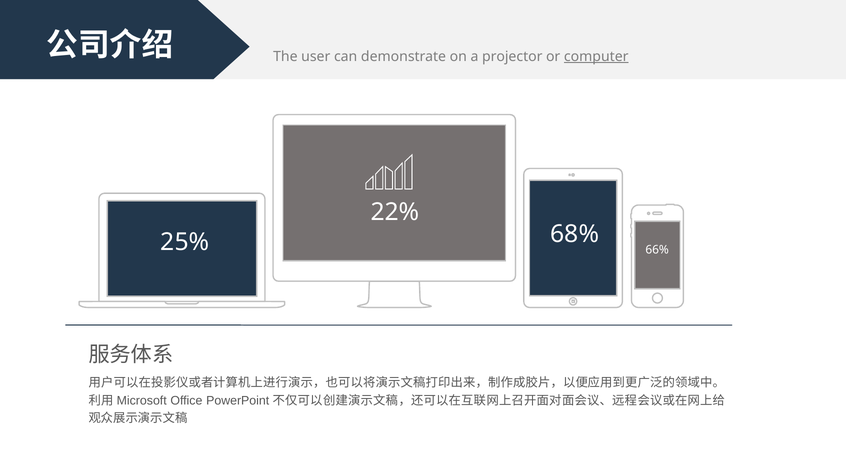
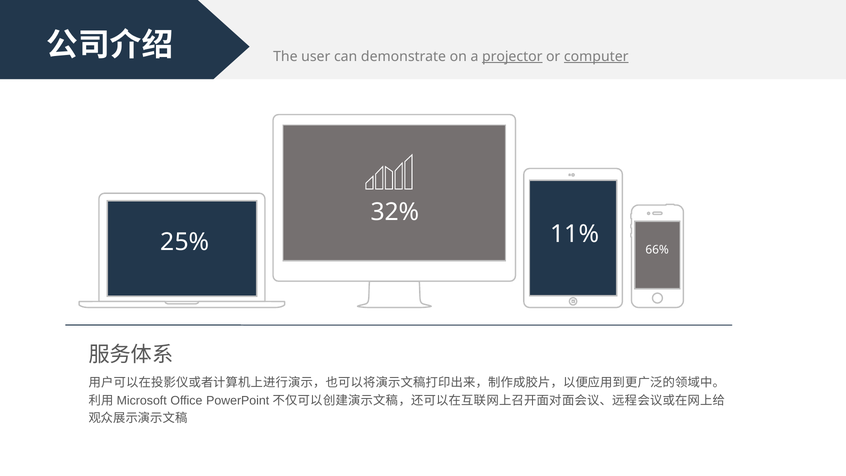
projector underline: none -> present
22%: 22% -> 32%
68%: 68% -> 11%
